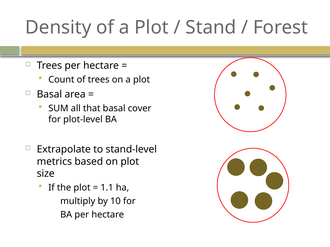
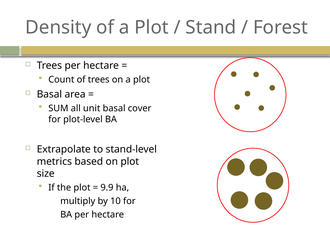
that: that -> unit
1.1: 1.1 -> 9.9
